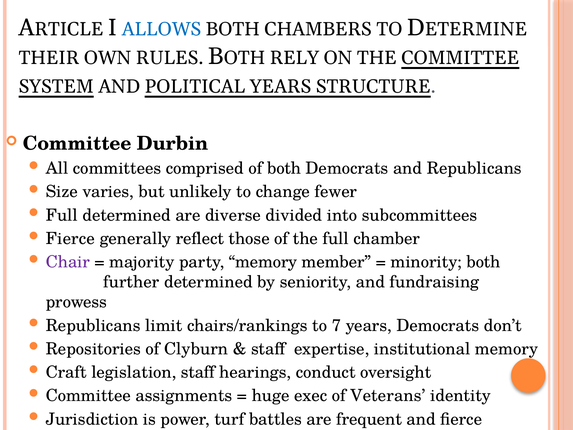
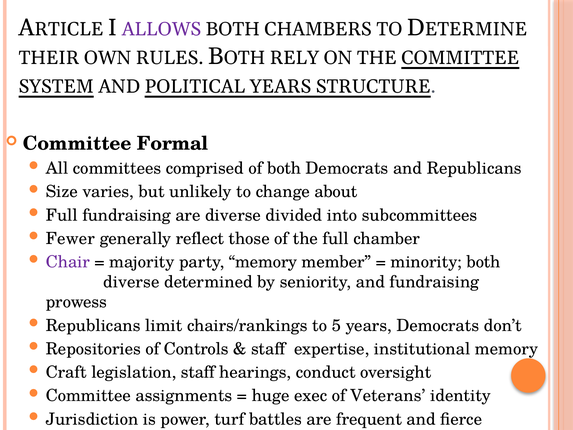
ALLOWS colour: blue -> purple
Durbin: Durbin -> Formal
fewer: fewer -> about
Full determined: determined -> fundraising
Fierce at (70, 238): Fierce -> Fewer
further at (131, 282): further -> diverse
7: 7 -> 5
Clyburn: Clyburn -> Controls
